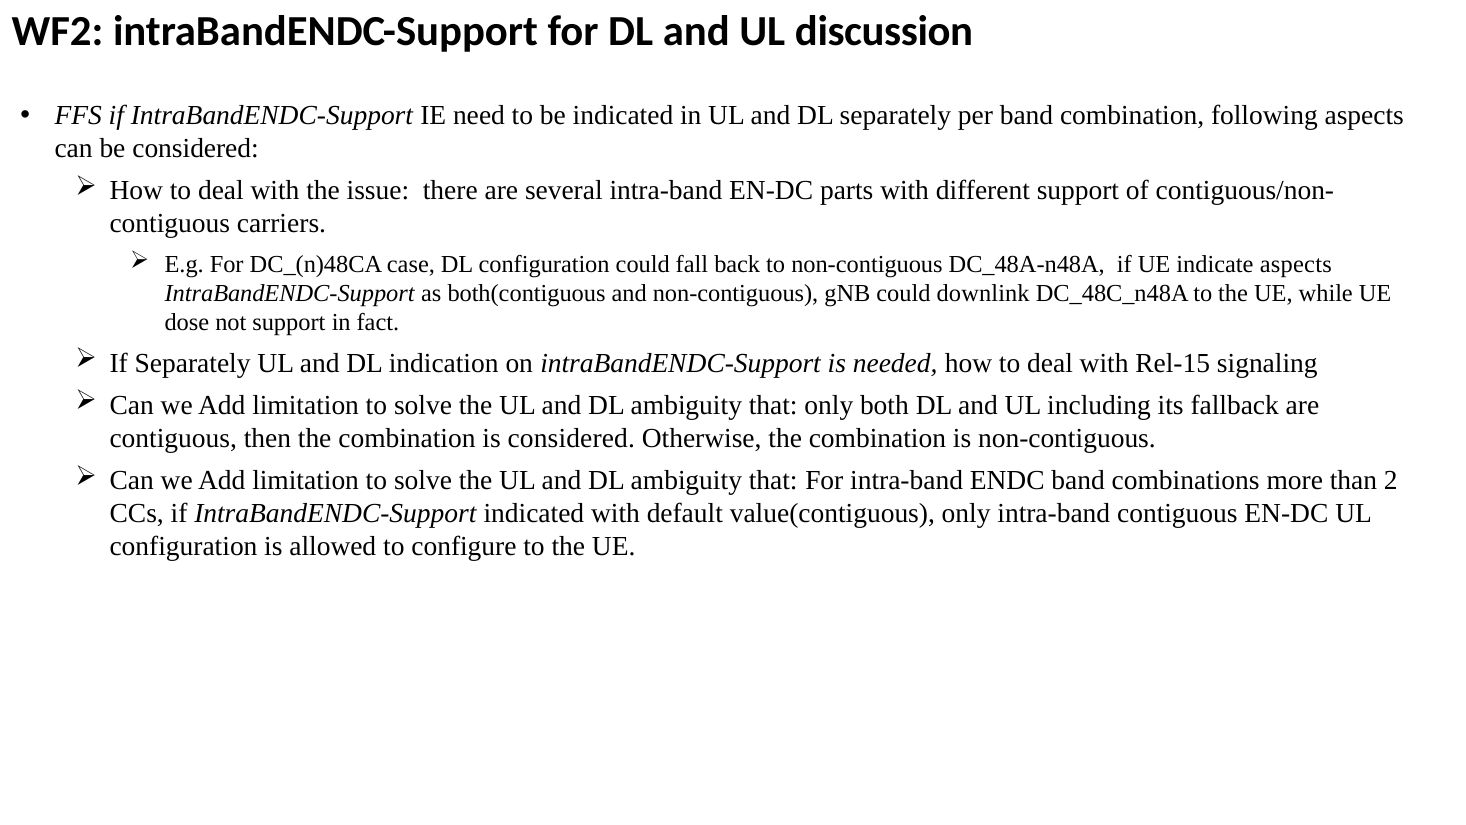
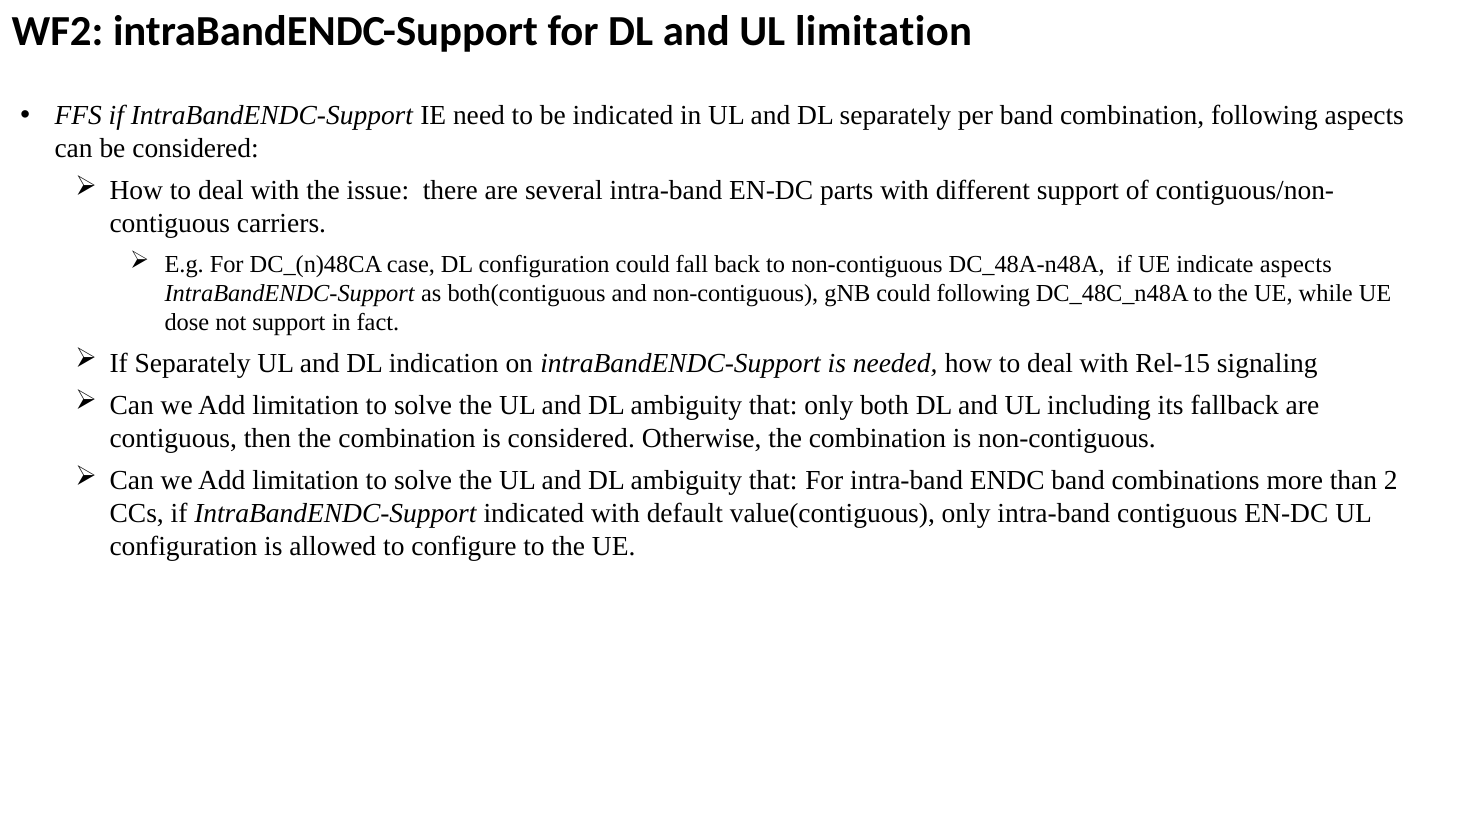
UL discussion: discussion -> limitation
could downlink: downlink -> following
